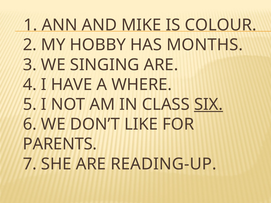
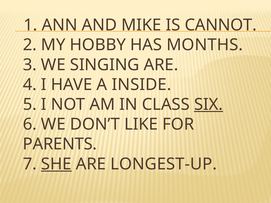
COLOUR: COLOUR -> CANNOT
WHERE: WHERE -> INSIDE
SHE underline: none -> present
READING-UP: READING-UP -> LONGEST-UP
